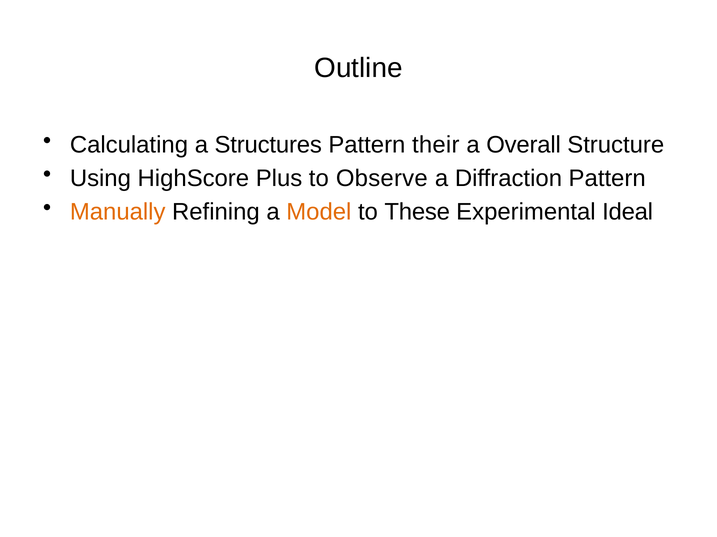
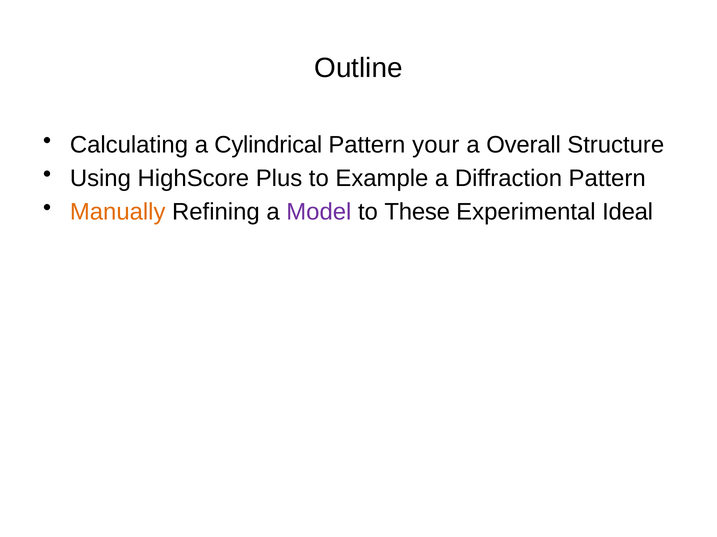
Structures: Structures -> Cylindrical
their: their -> your
Observe: Observe -> Example
Model colour: orange -> purple
